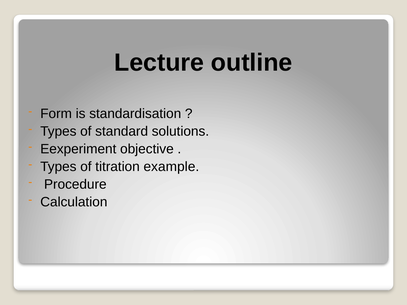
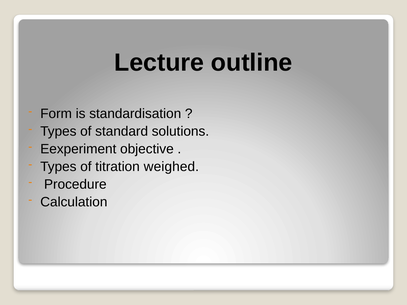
example: example -> weighed
